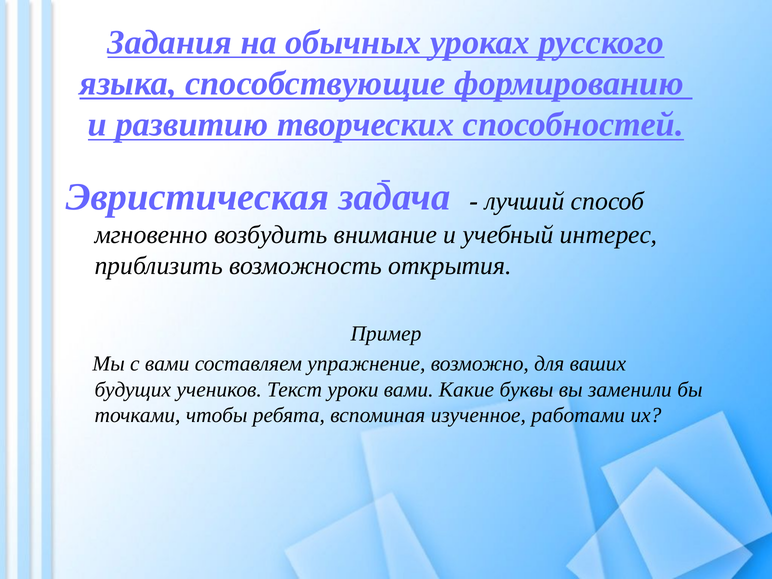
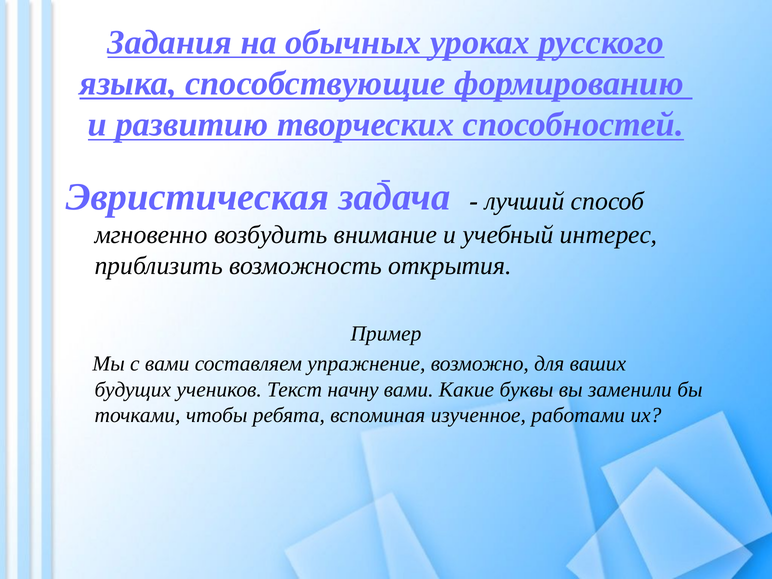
уроки: уроки -> начну
